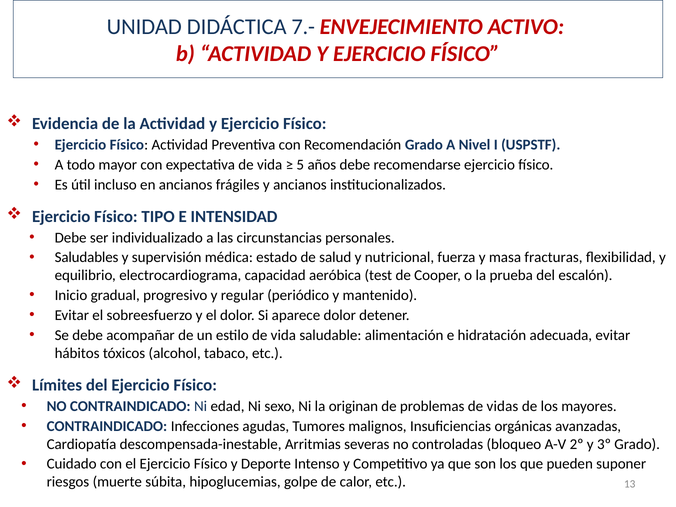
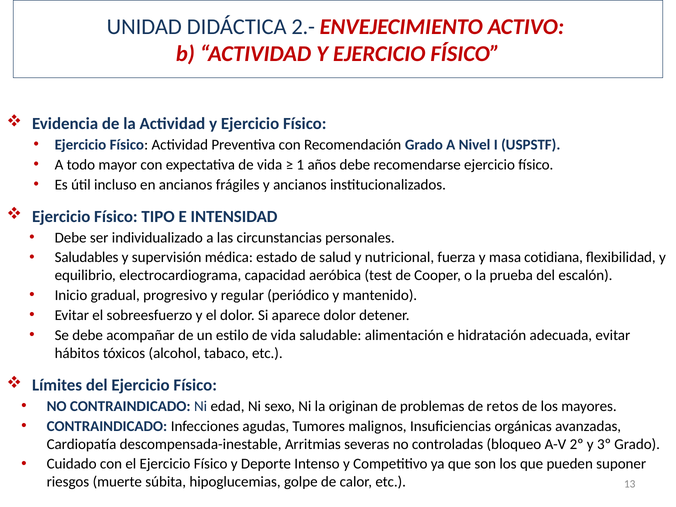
7.-: 7.- -> 2.-
5: 5 -> 1
fracturas: fracturas -> cotidiana
vidas: vidas -> retos
